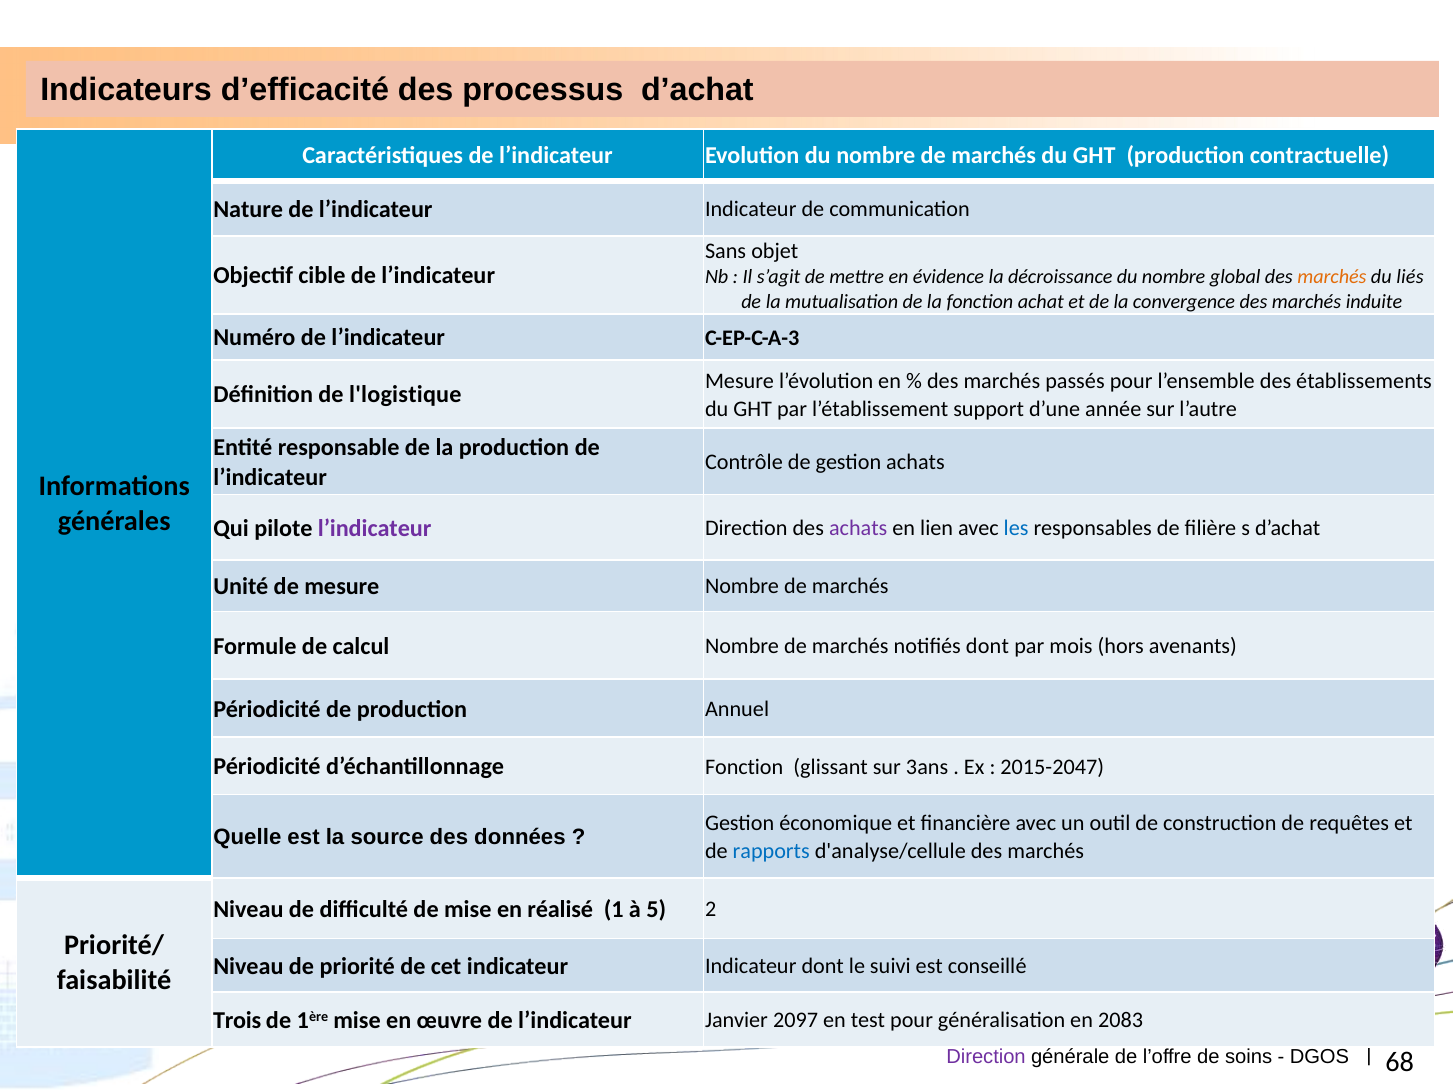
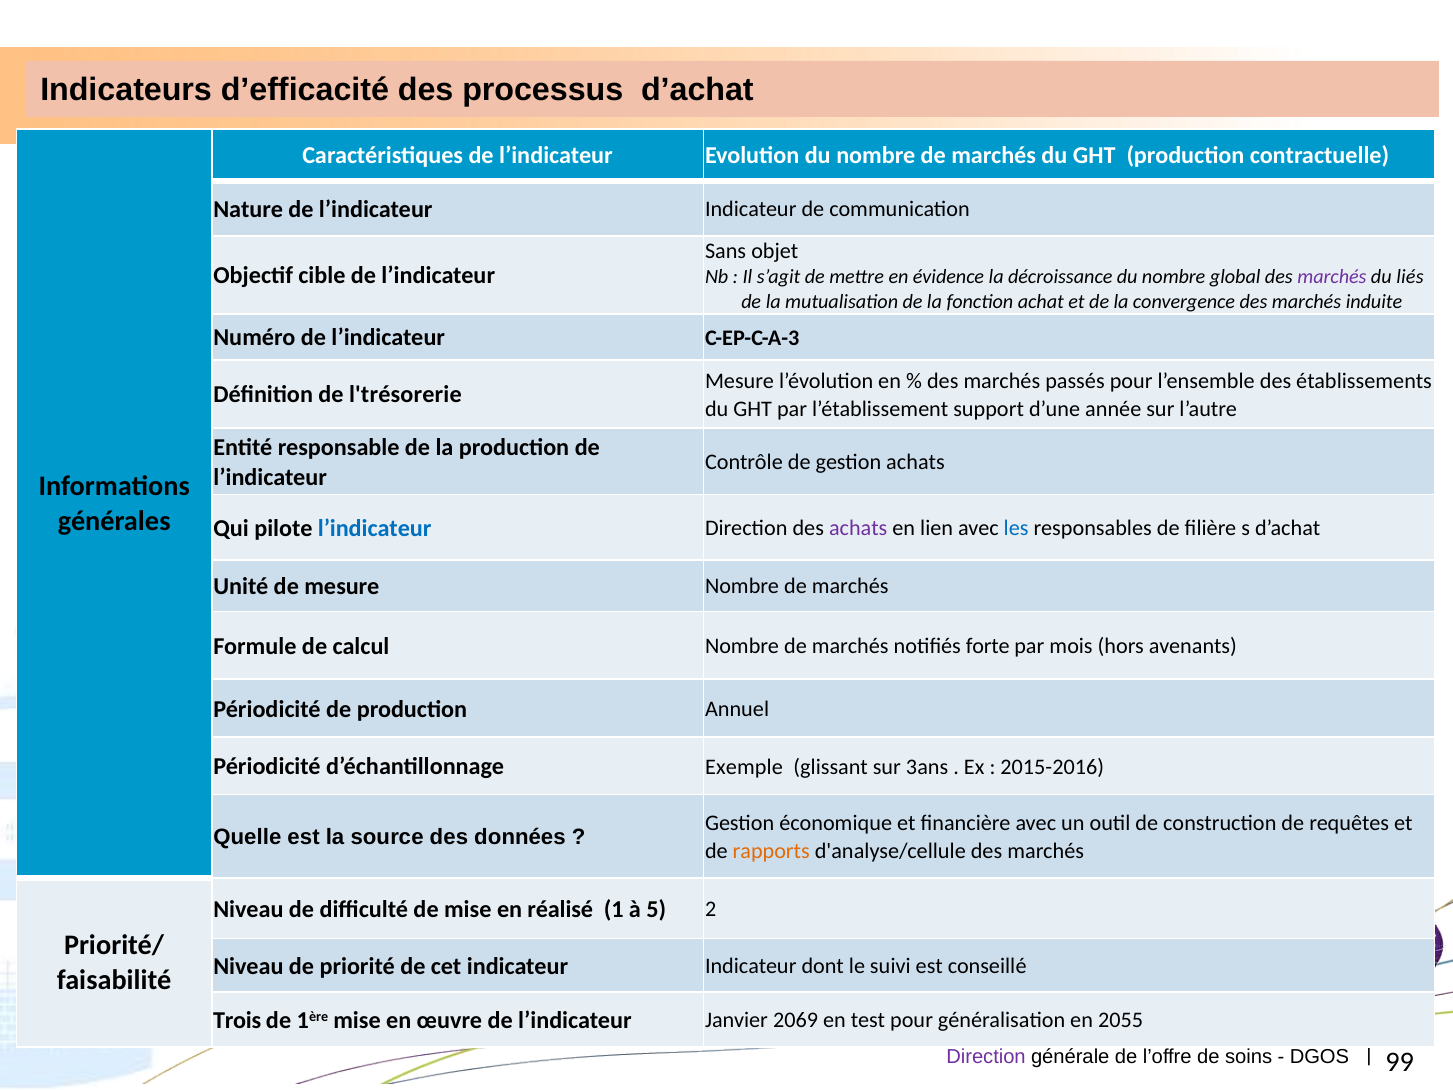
marchés at (1332, 277) colour: orange -> purple
l'logistique: l'logistique -> l'trésorerie
l’indicateur at (375, 528) colour: purple -> blue
notifiés dont: dont -> forte
d’échantillonnage Fonction: Fonction -> Exemple
2015-2047: 2015-2047 -> 2015-2016
rapports colour: blue -> orange
2097: 2097 -> 2069
2083: 2083 -> 2055
68: 68 -> 99
